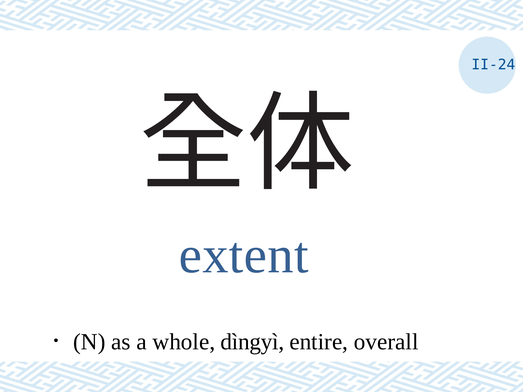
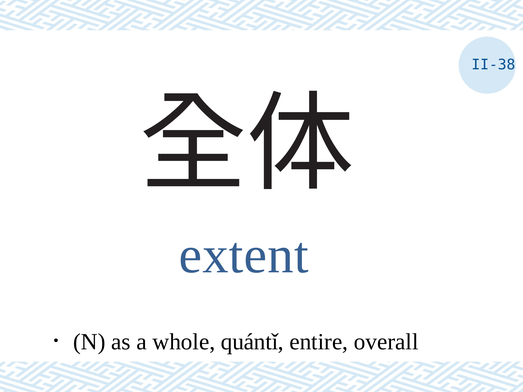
II-24: II-24 -> II-38
dìngyì: dìngyì -> quántǐ
